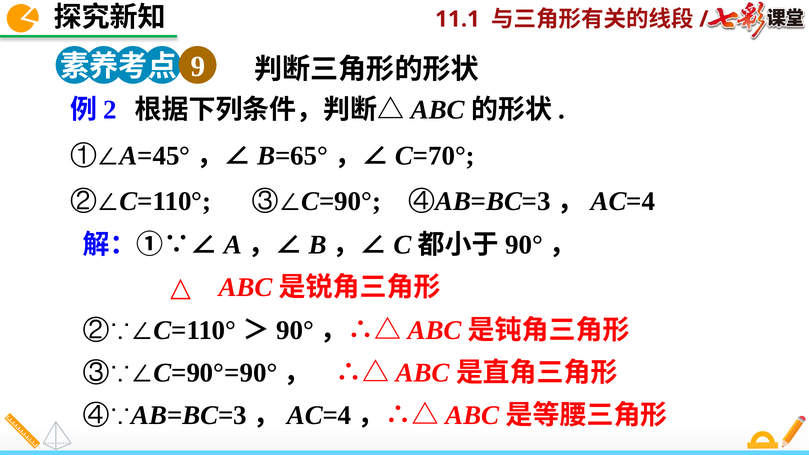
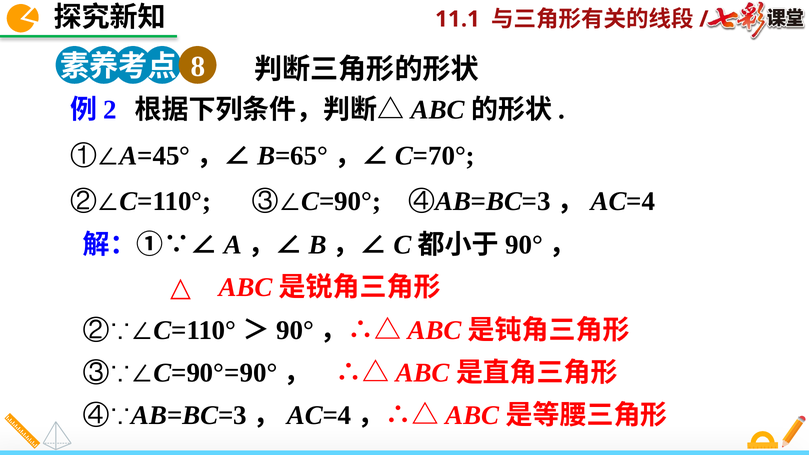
9: 9 -> 8
